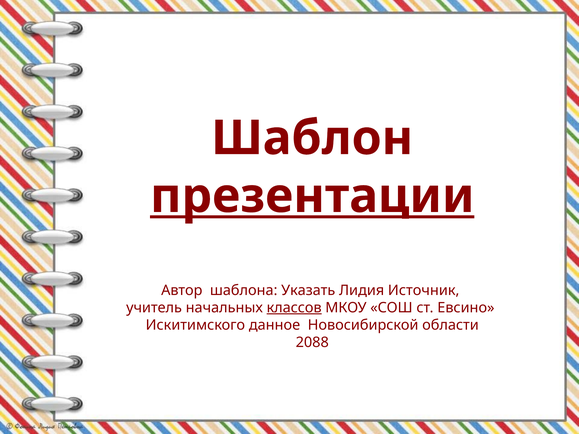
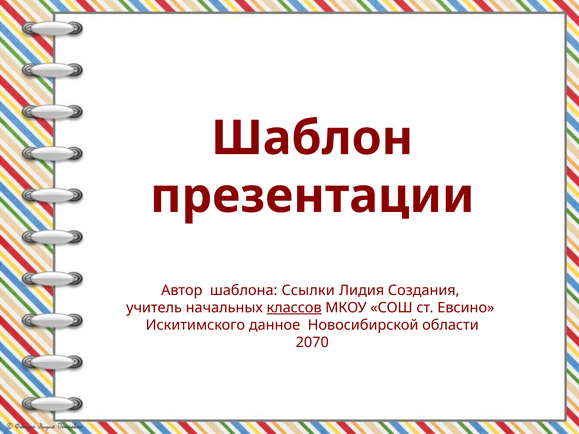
презентации underline: present -> none
Указать: Указать -> Ссылки
Источник: Источник -> Создания
2088: 2088 -> 2070
